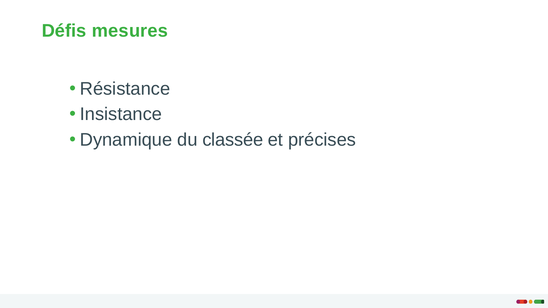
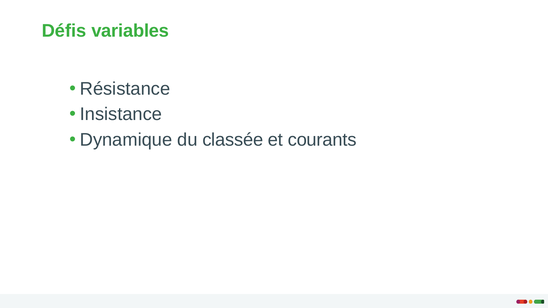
mesures: mesures -> variables
précises: précises -> courants
